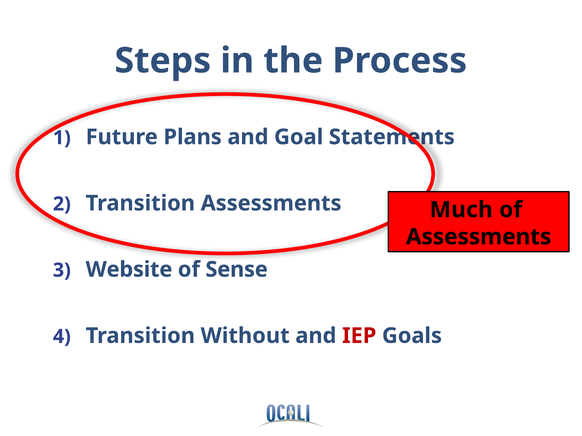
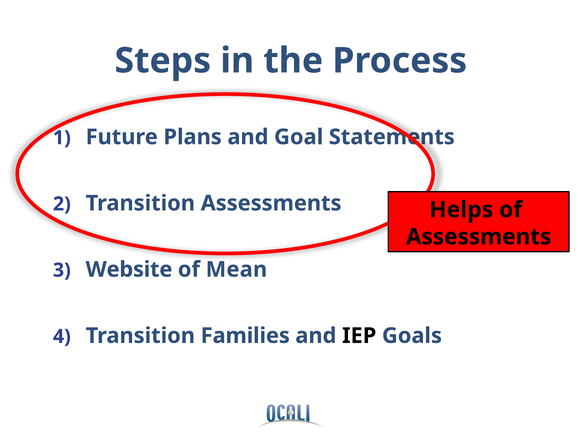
Much: Much -> Helps
Sense: Sense -> Mean
Without: Without -> Families
IEP colour: red -> black
